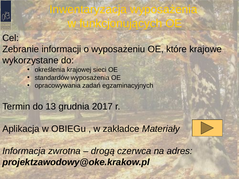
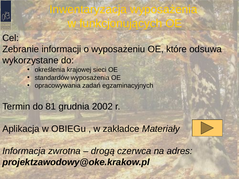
krajowe: krajowe -> odsuwa
13: 13 -> 81
2017: 2017 -> 2002
